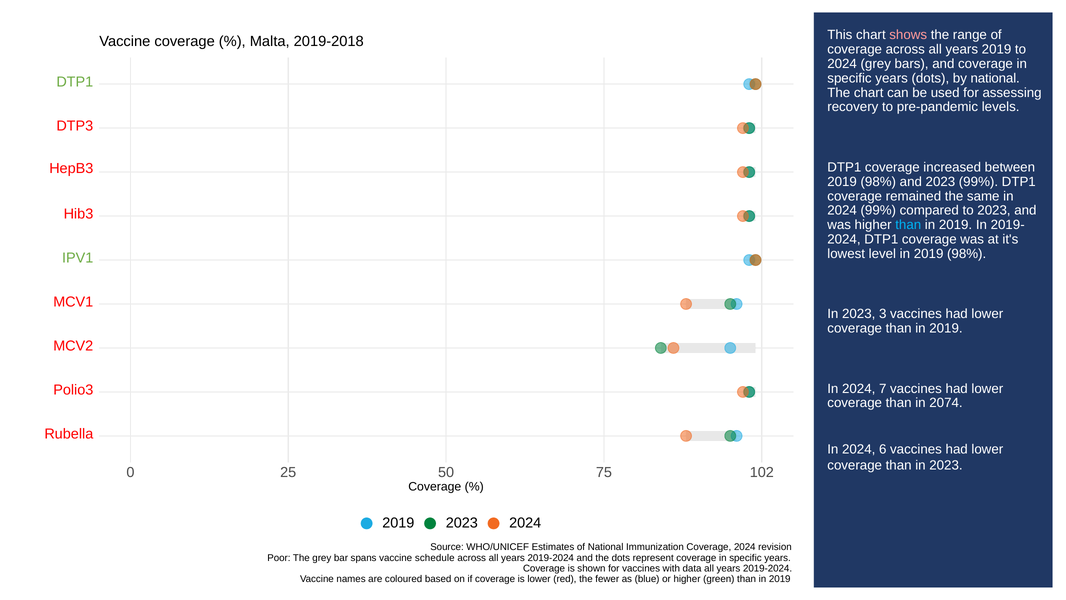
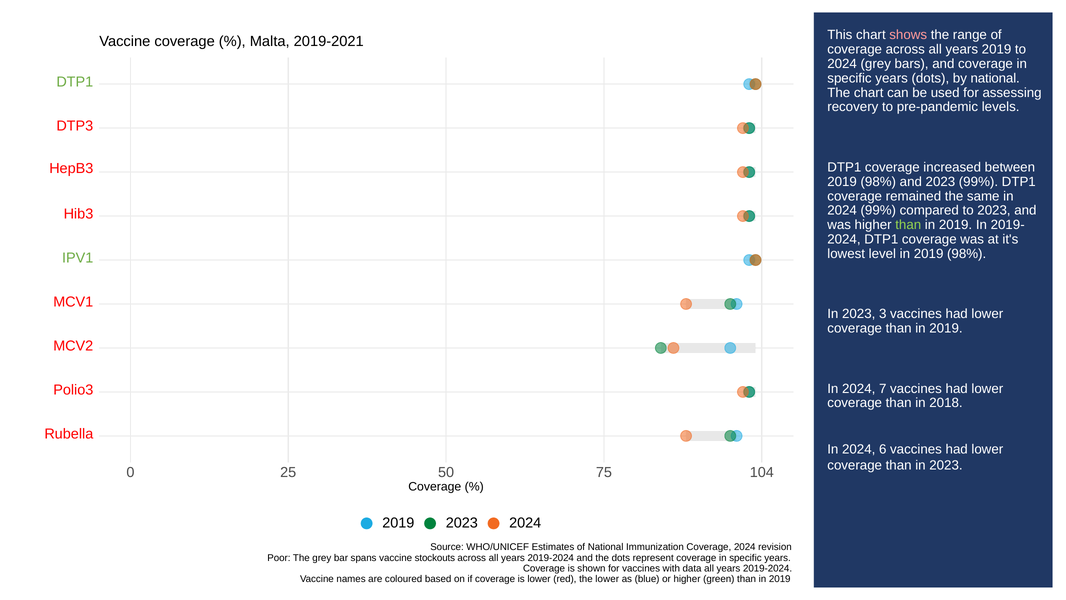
2019-2018: 2019-2018 -> 2019-2021
than at (908, 225) colour: light blue -> light green
2074: 2074 -> 2018
102: 102 -> 104
schedule: schedule -> stockouts
the fewer: fewer -> lower
